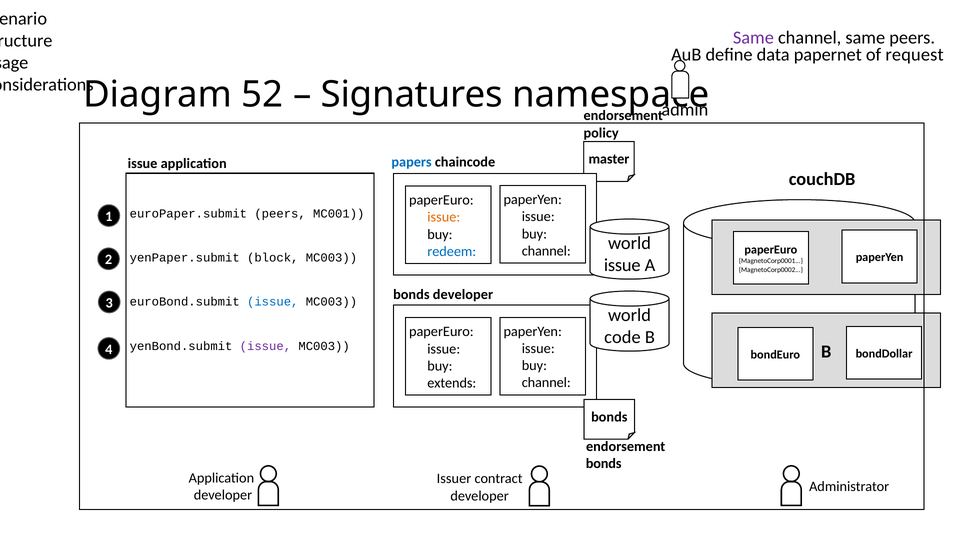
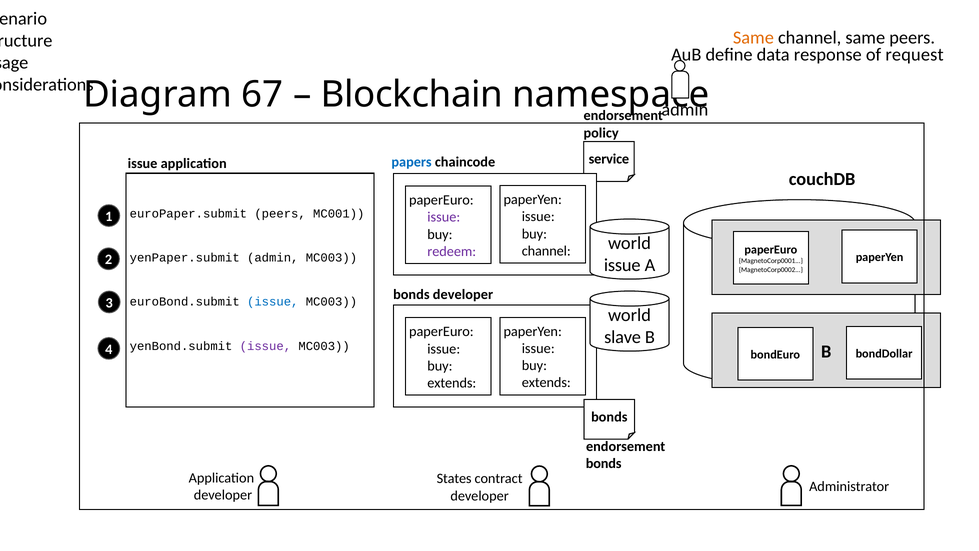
Same at (753, 38) colour: purple -> orange
papernet: papernet -> response
52: 52 -> 67
Signatures: Signatures -> Blockchain
master: master -> service
issue at (444, 217) colour: orange -> purple
redeem colour: blue -> purple
yenPaper.submit block: block -> admin
code: code -> slave
channel at (546, 383): channel -> extends
Issuer: Issuer -> States
